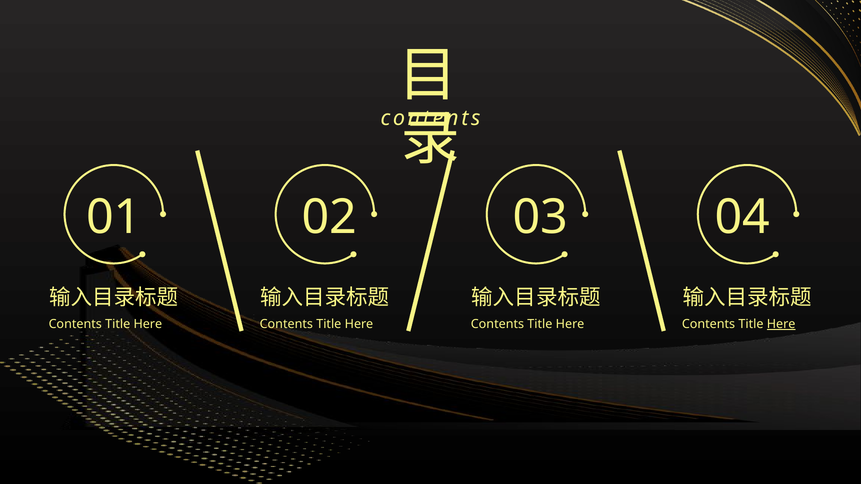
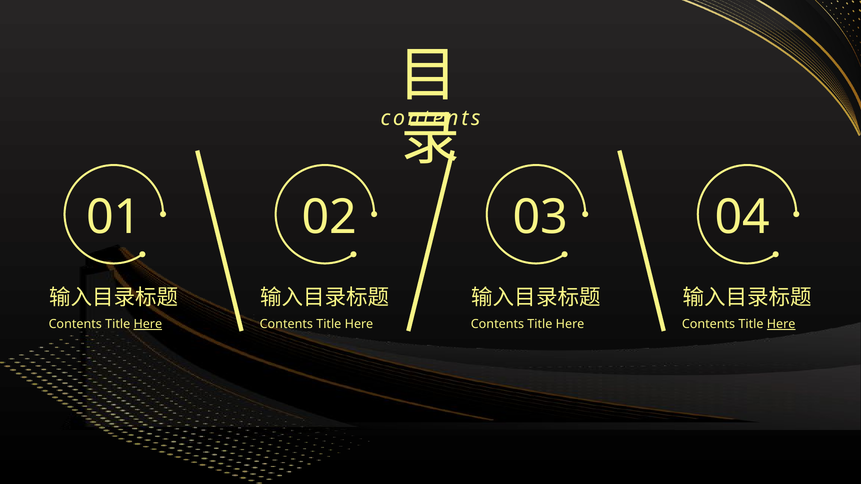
Here at (148, 324) underline: none -> present
